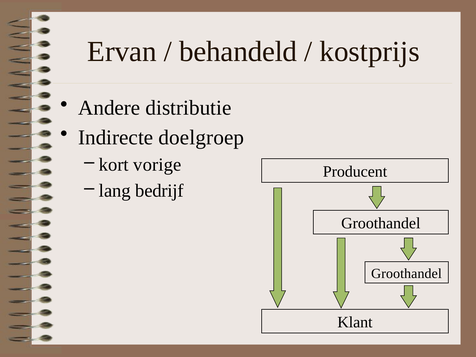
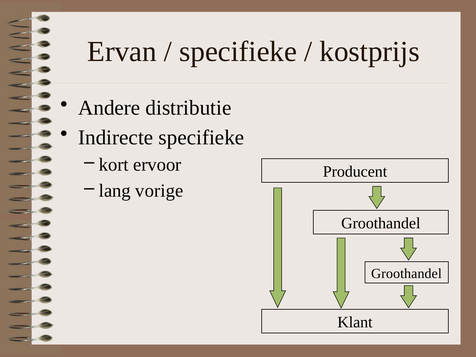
behandeld at (238, 52): behandeld -> specifieke
Indirecte doelgroep: doelgroep -> specifieke
vorige: vorige -> ervoor
bedrijf: bedrijf -> vorige
